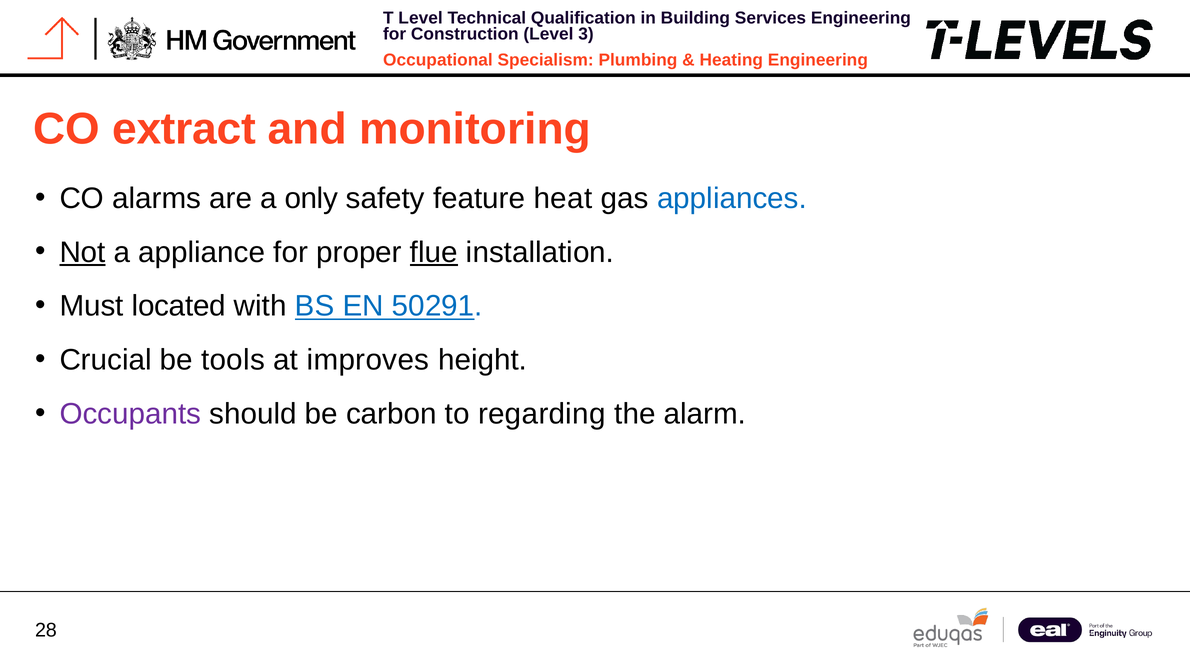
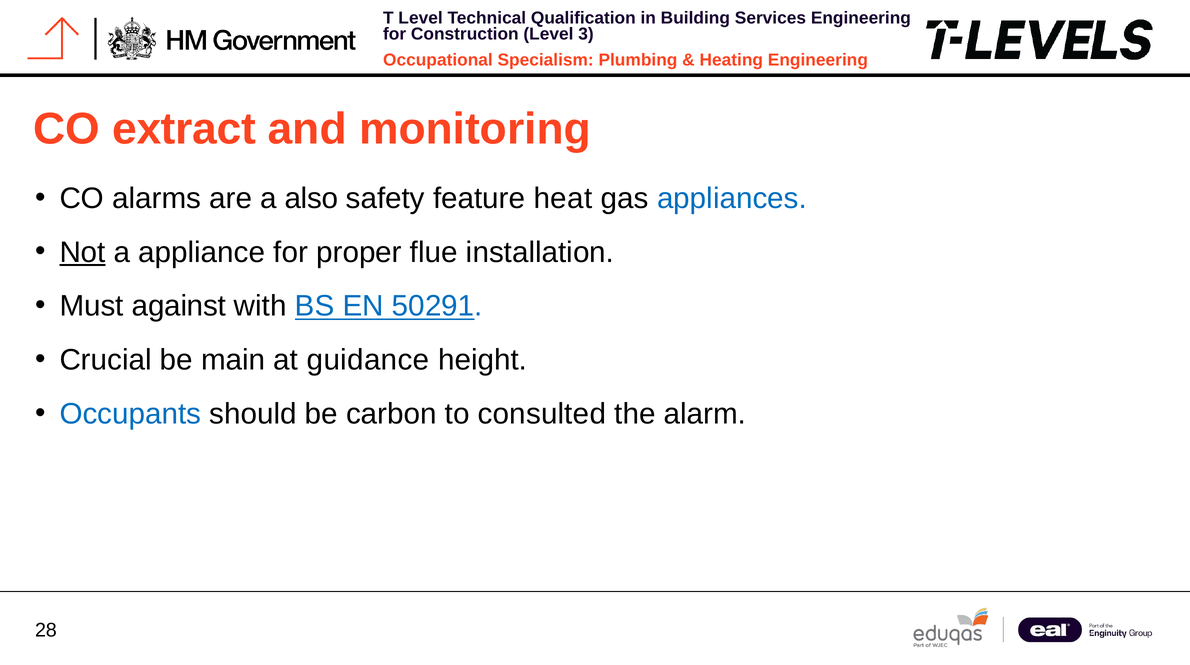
only: only -> also
flue underline: present -> none
located: located -> against
tools: tools -> main
improves: improves -> guidance
Occupants colour: purple -> blue
regarding: regarding -> consulted
